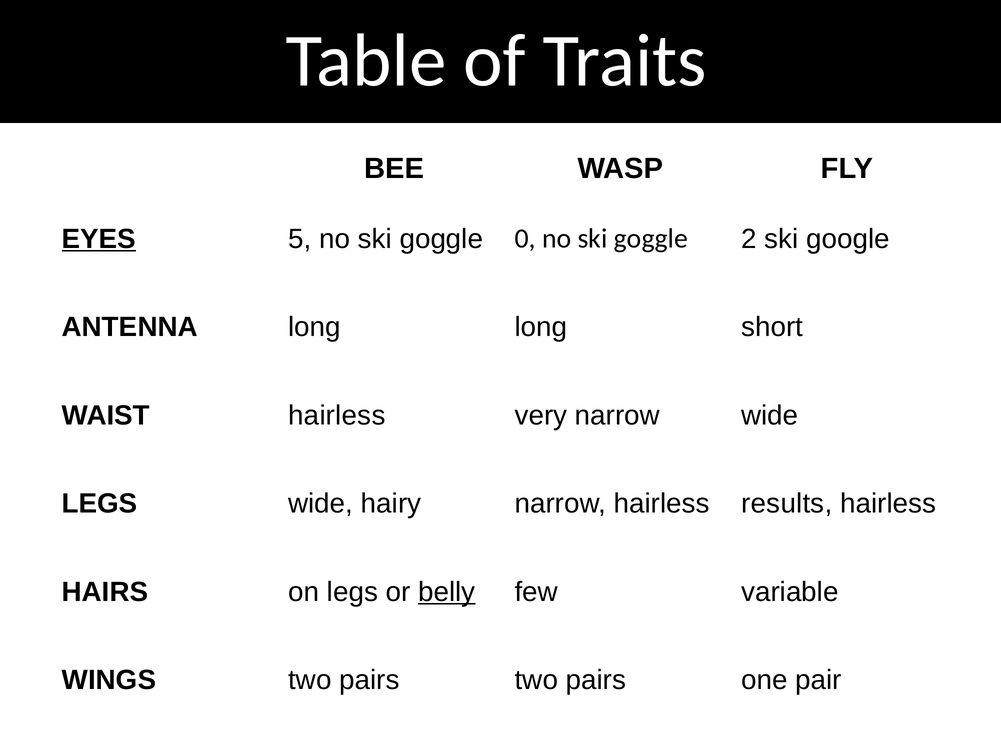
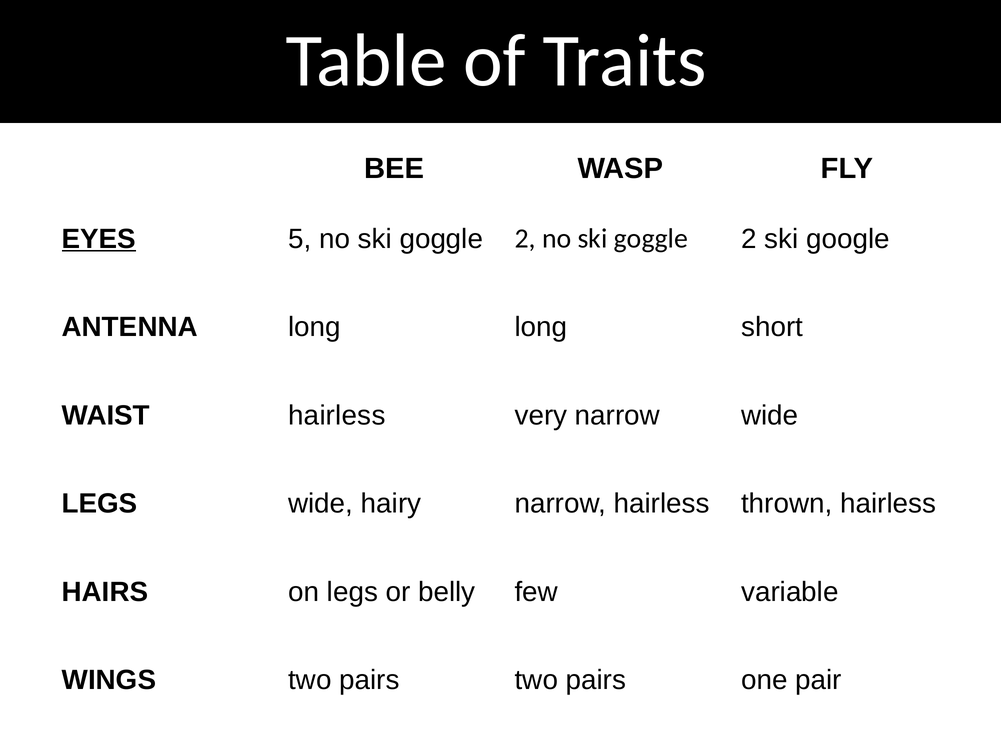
0 at (525, 239): 0 -> 2
results: results -> thrown
belly underline: present -> none
